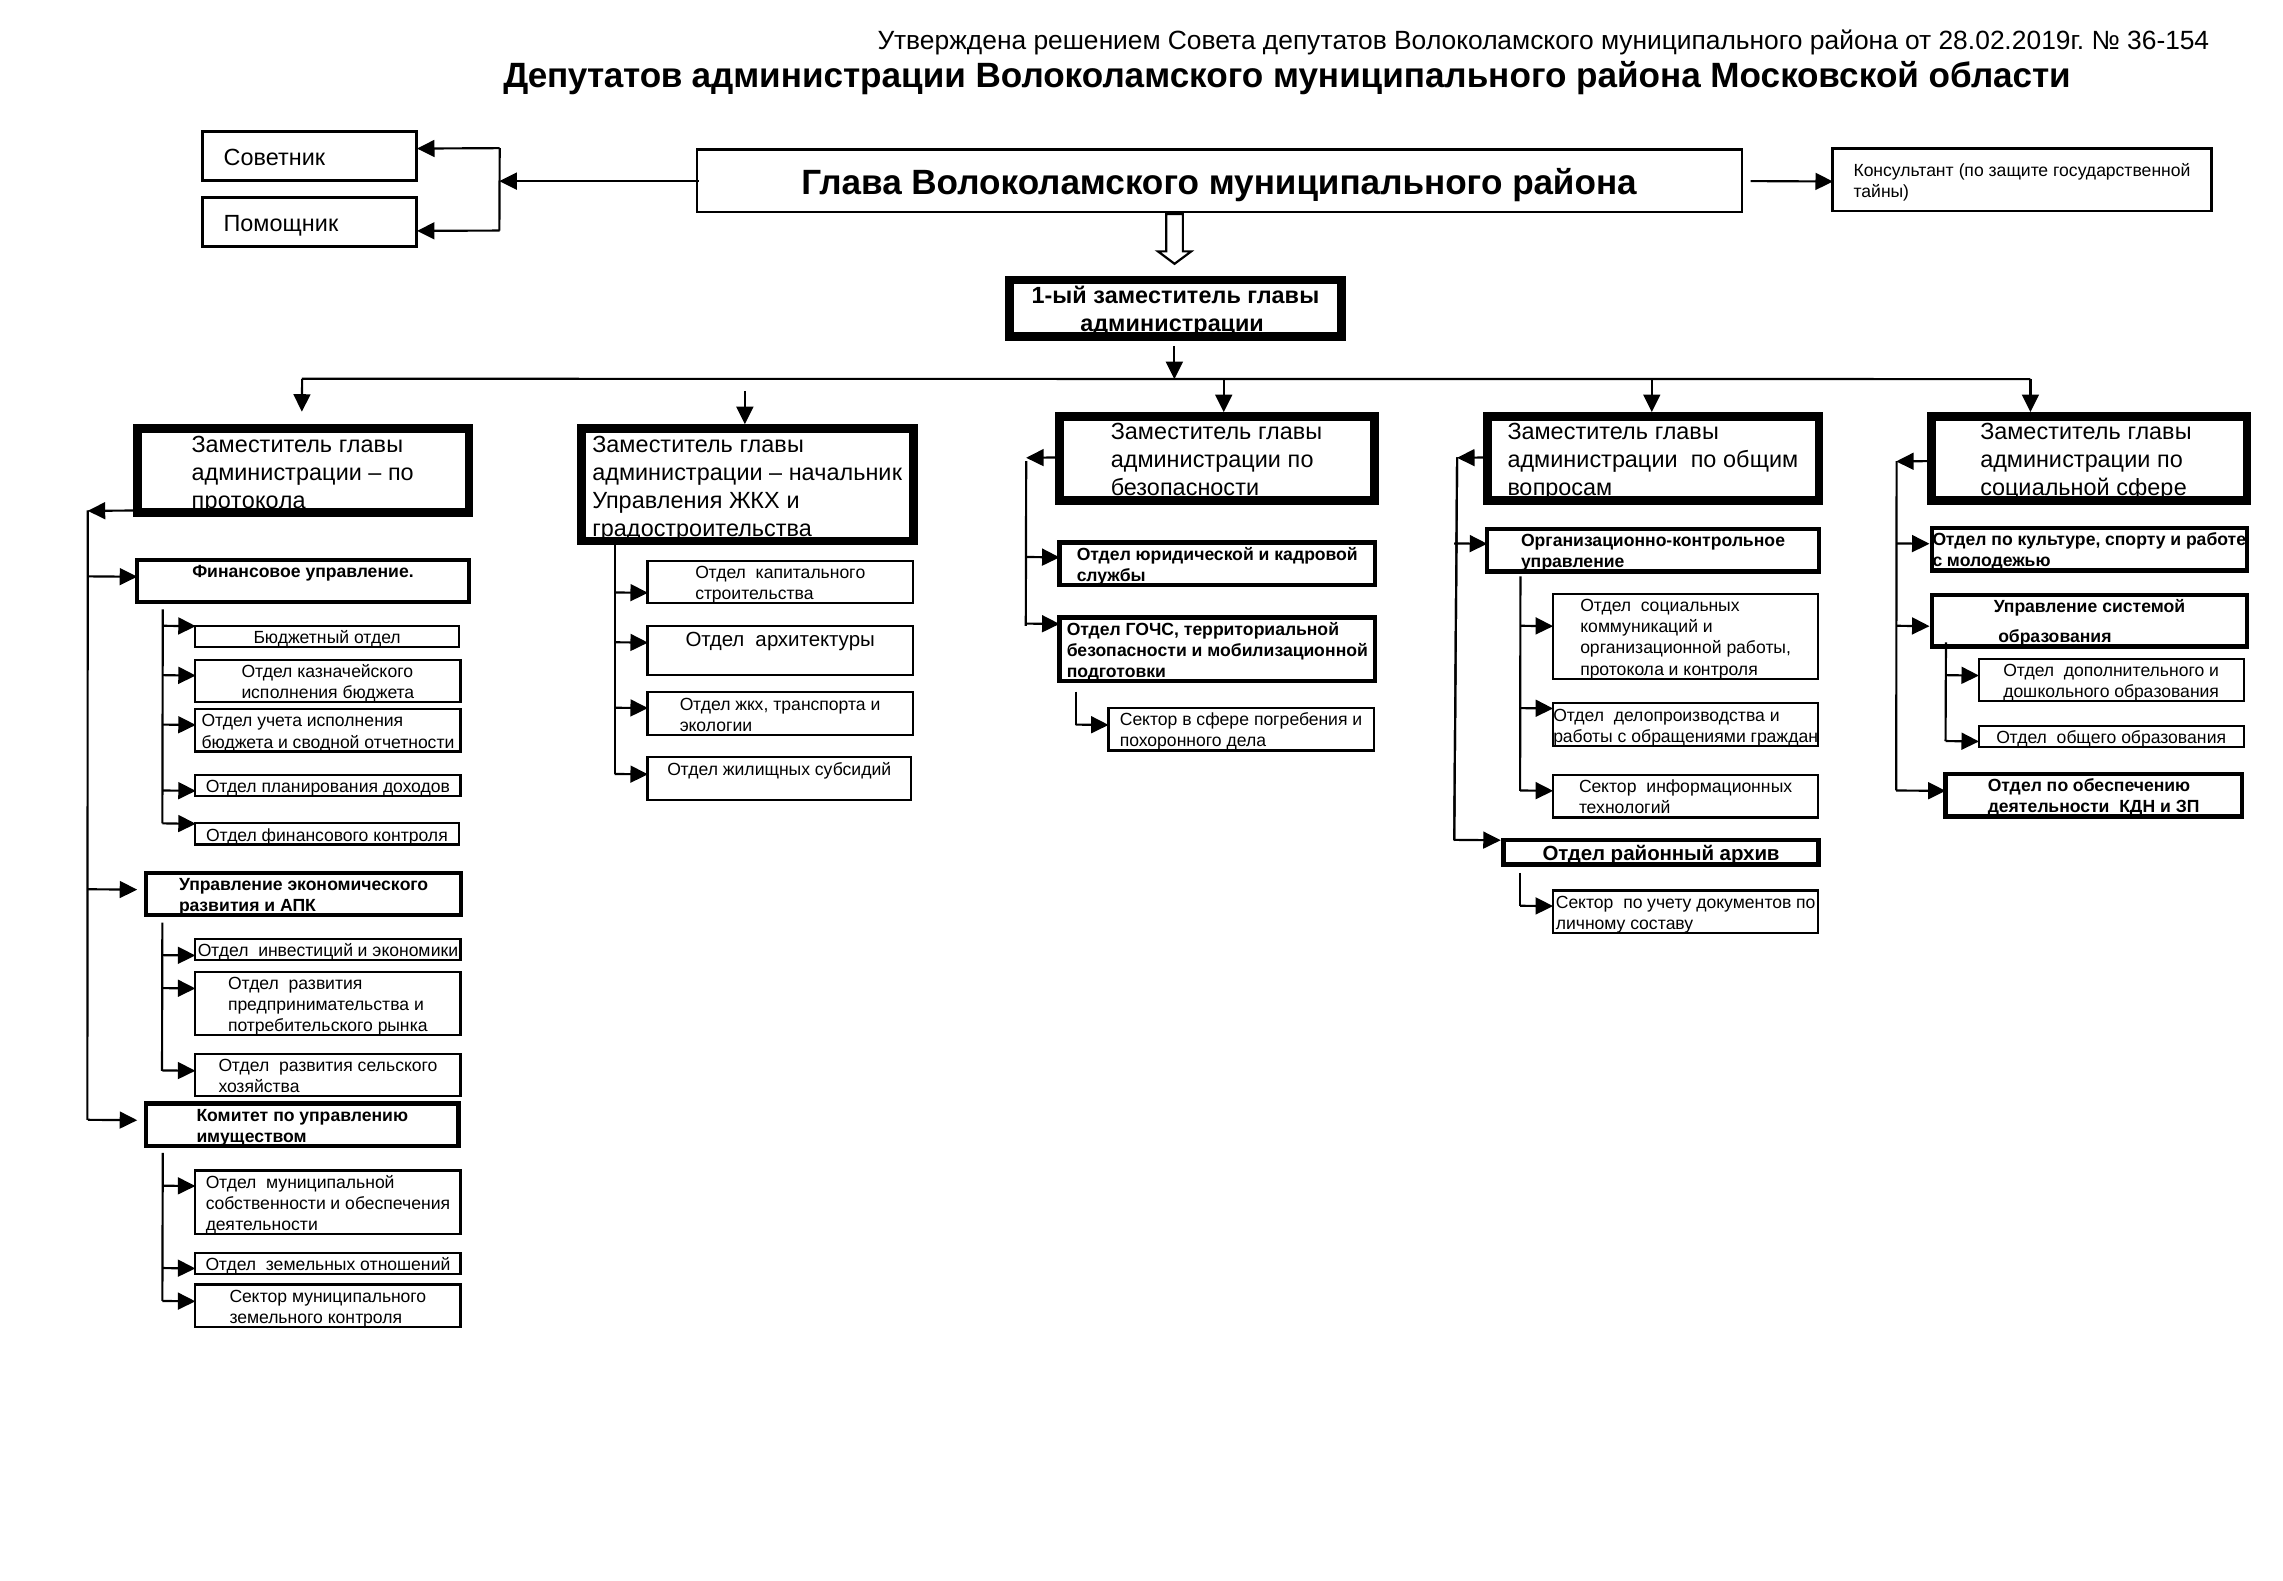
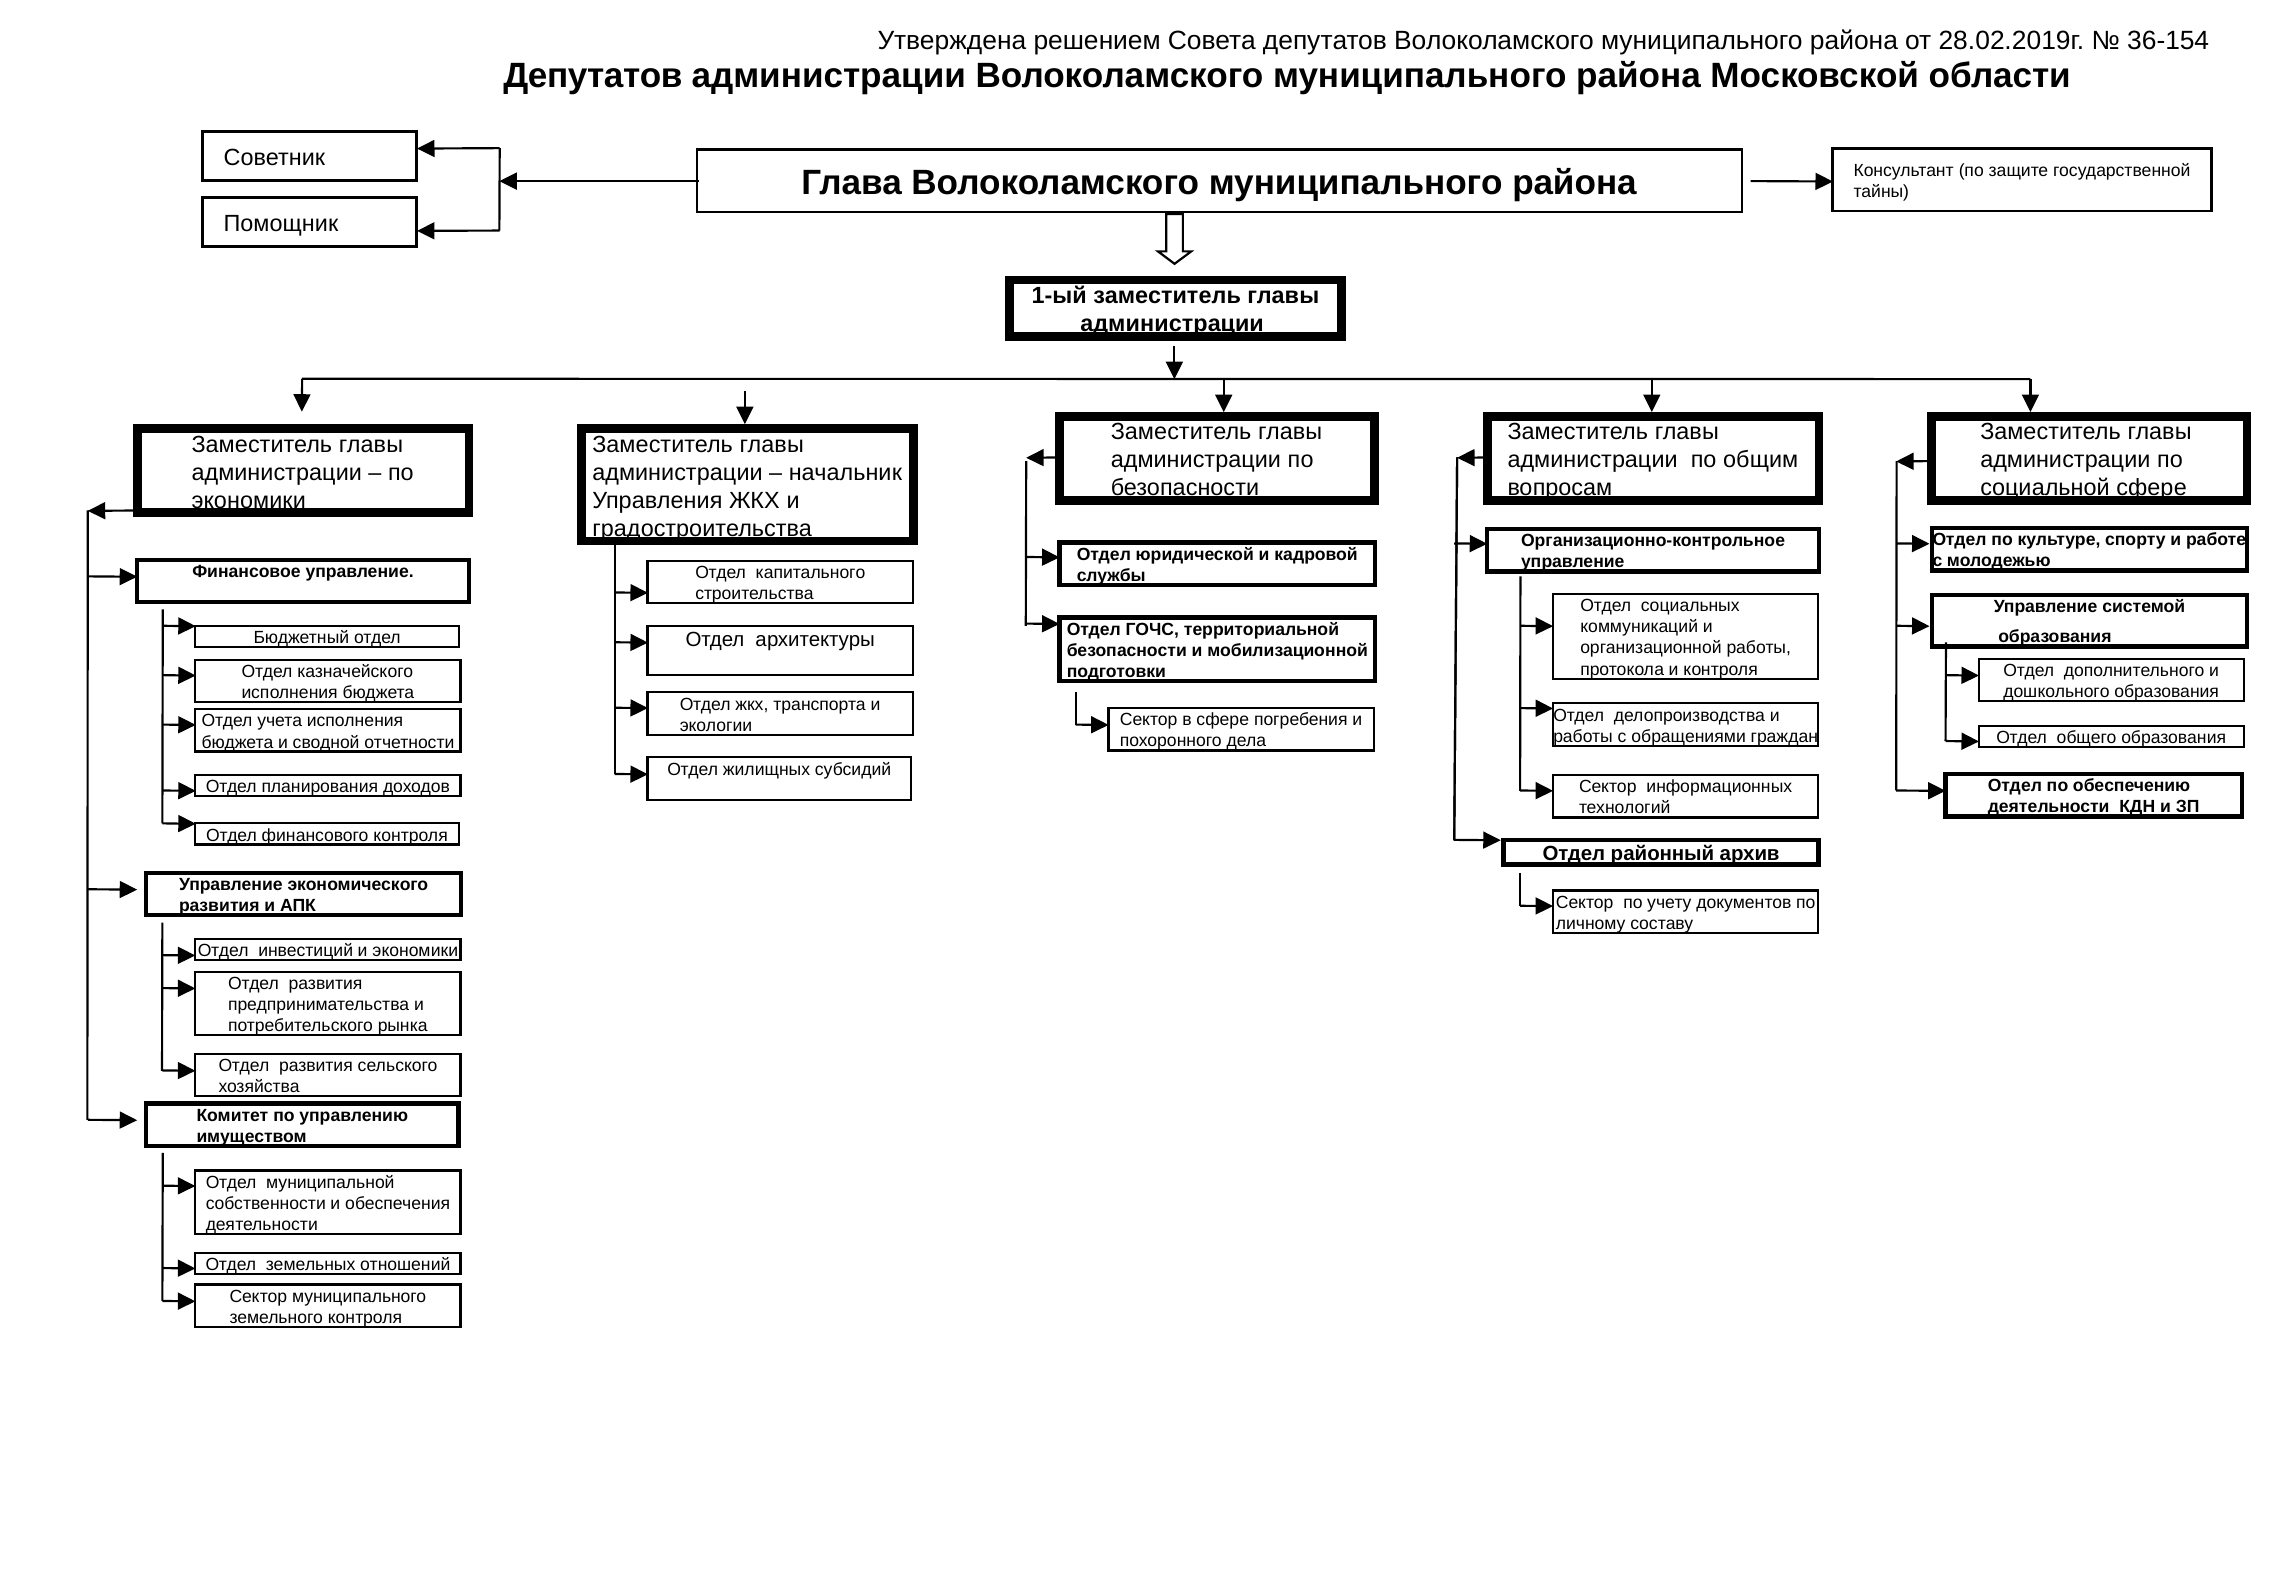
протокола at (249, 500): протокола -> экономики
